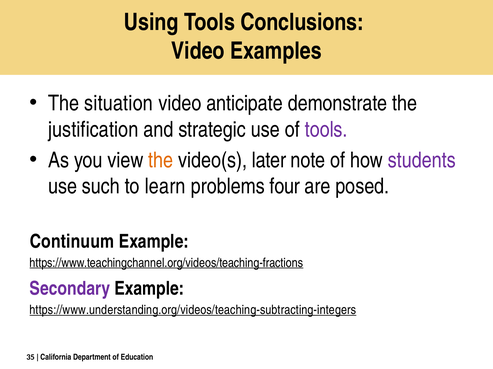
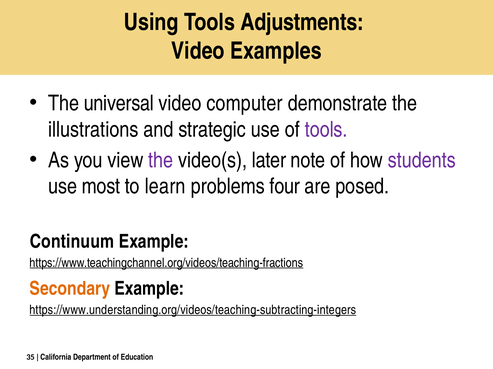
Conclusions: Conclusions -> Adjustments
situation: situation -> universal
anticipate: anticipate -> computer
justification: justification -> illustrations
the at (161, 160) colour: orange -> purple
such: such -> most
Secondary colour: purple -> orange
